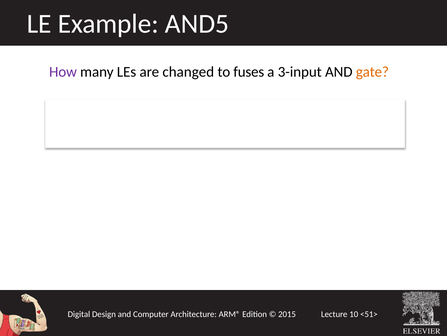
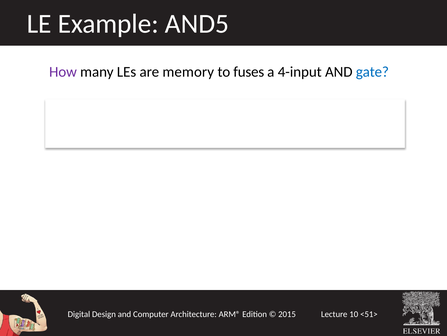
changed: changed -> memory
3-input: 3-input -> 4-input
gate colour: orange -> blue
